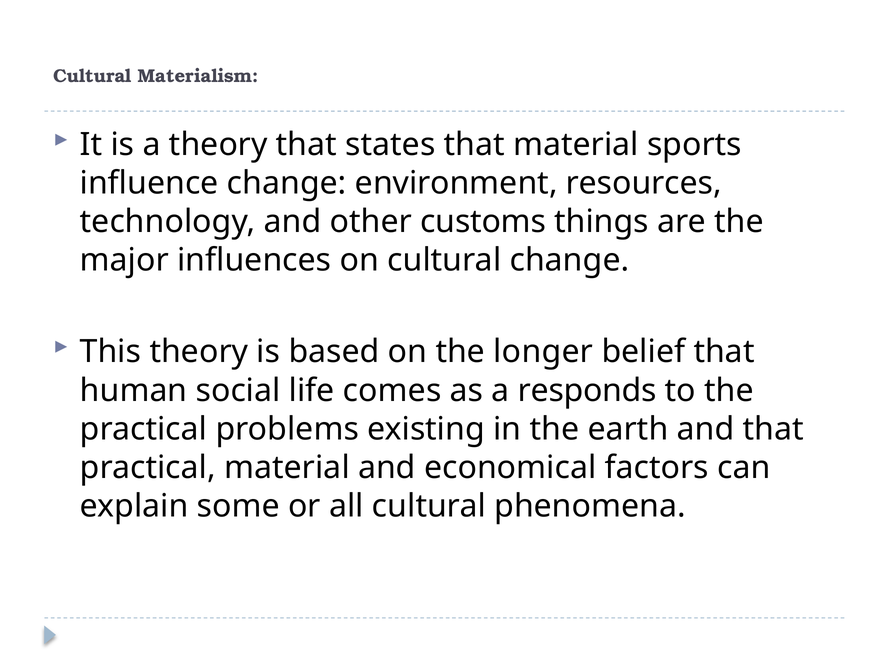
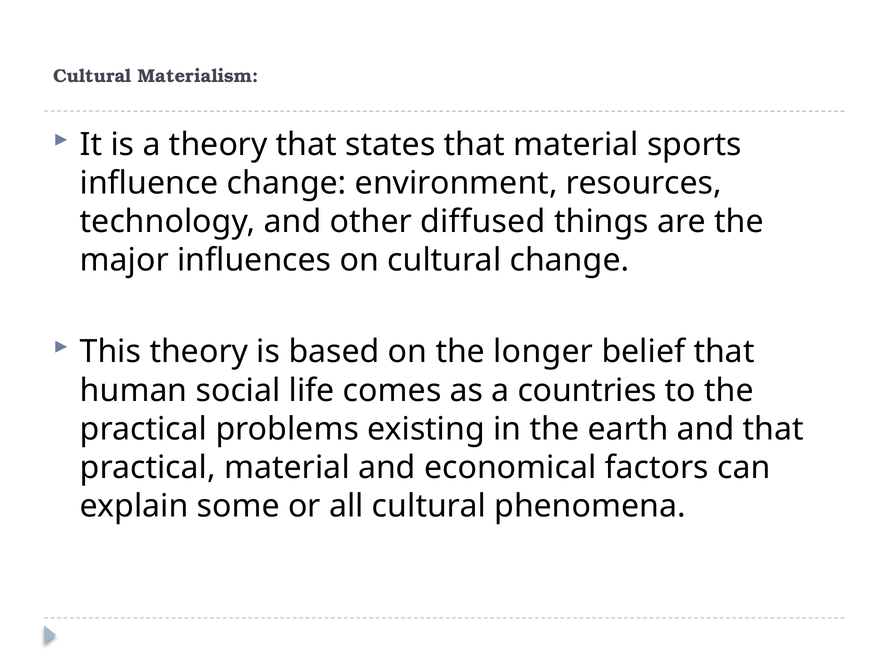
customs: customs -> diffused
responds: responds -> countries
